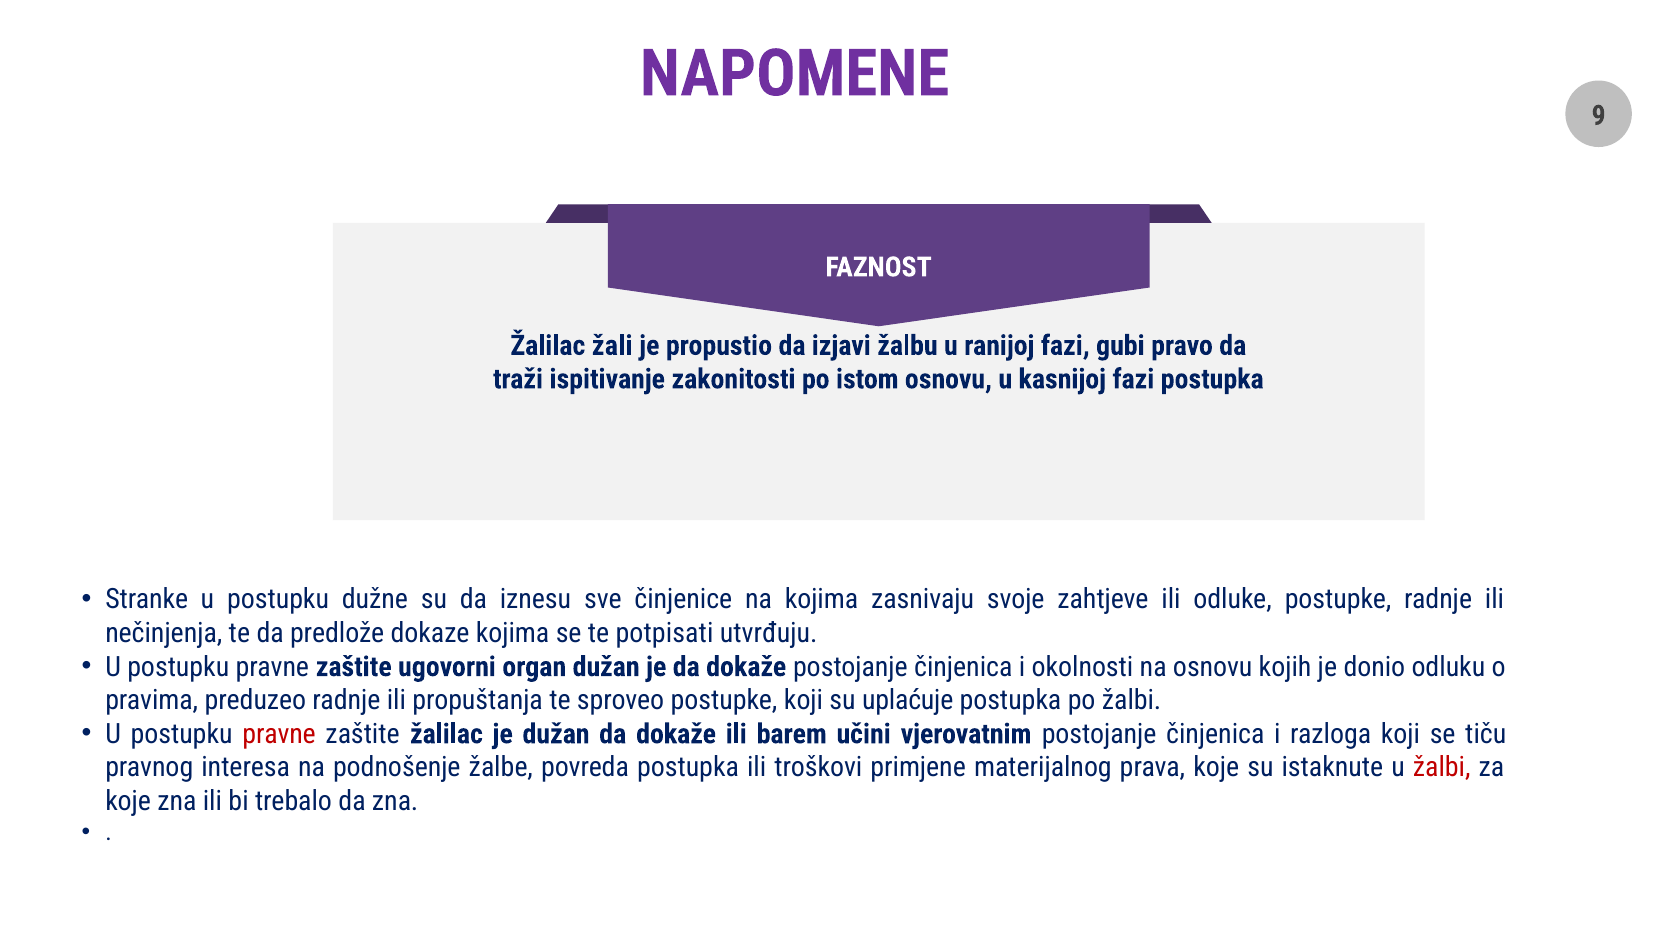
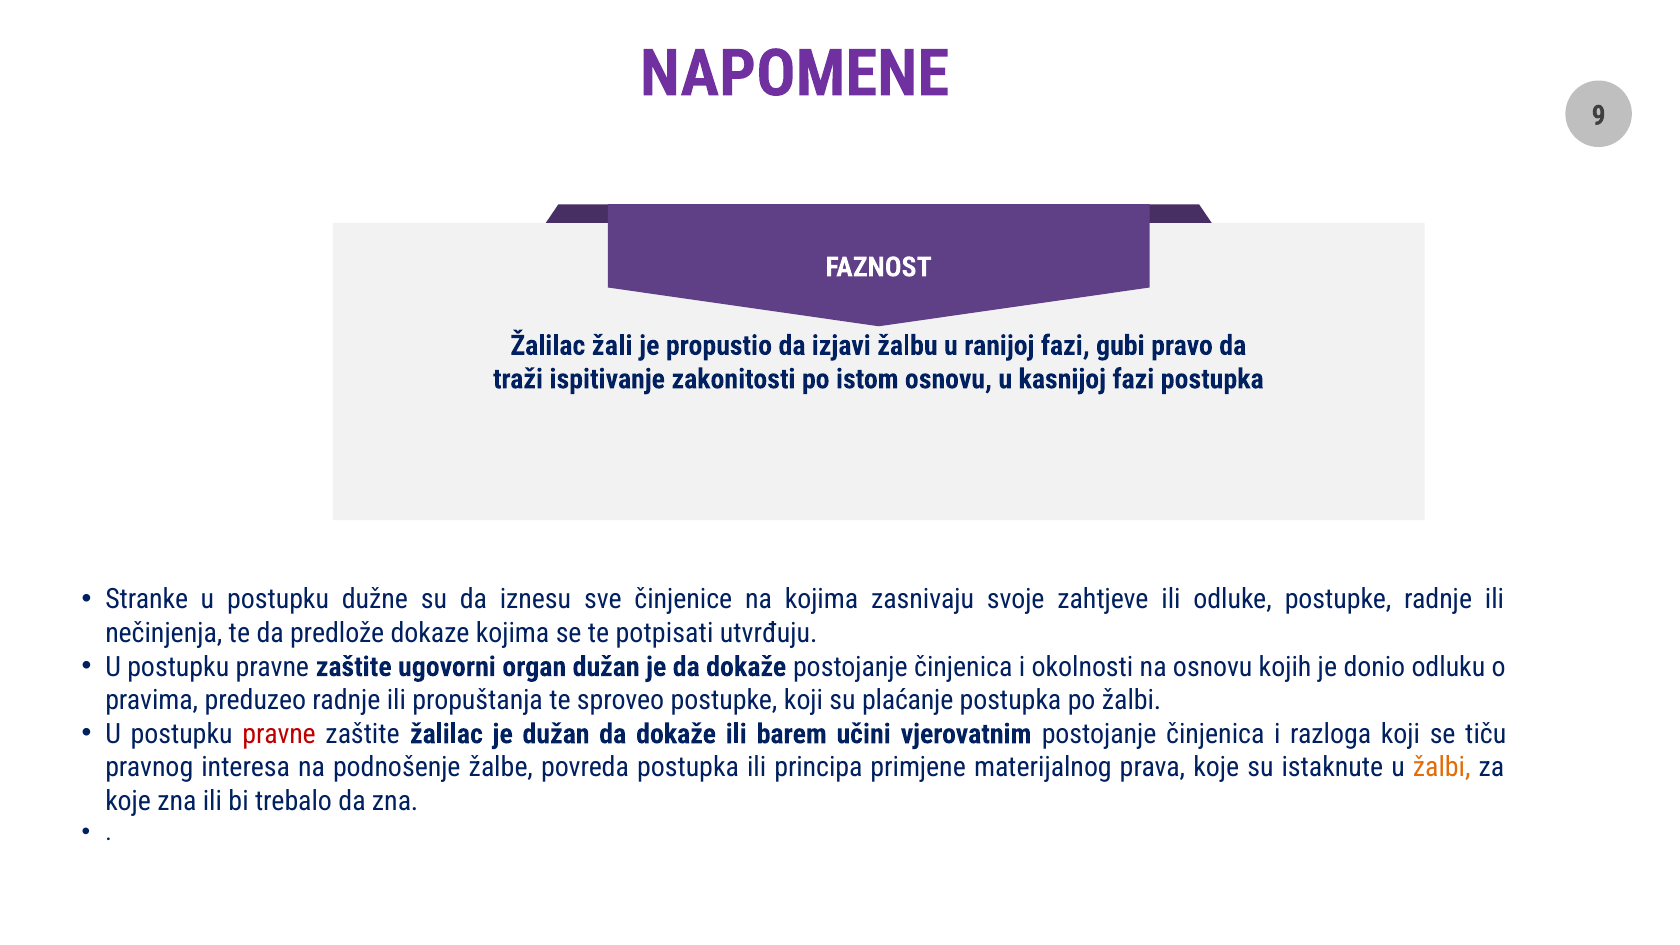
uplaćuje: uplaćuje -> plaćanje
troškovi: troškovi -> principa
žalbi at (1442, 768) colour: red -> orange
